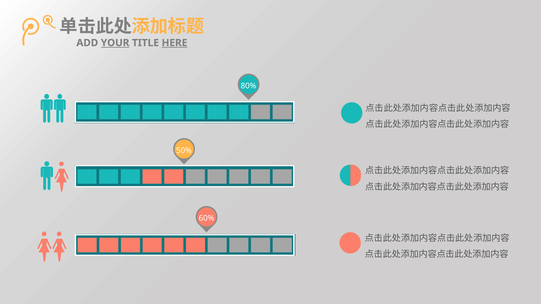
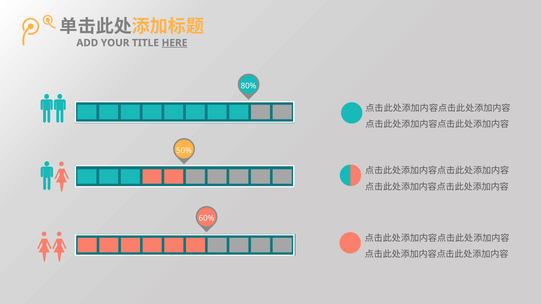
YOUR underline: present -> none
